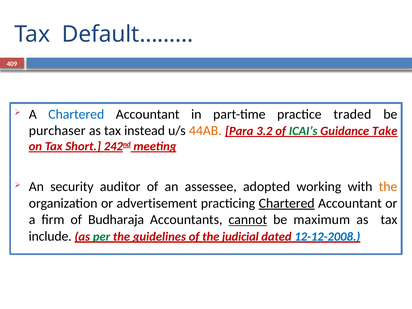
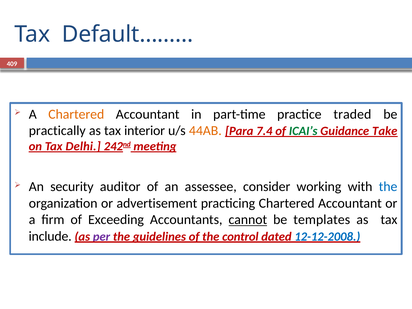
Chartered at (76, 114) colour: blue -> orange
purchaser: purchaser -> practically
instead: instead -> interior
3.2: 3.2 -> 7.4
Short: Short -> Delhi
adopted: adopted -> consider
the at (388, 187) colour: orange -> blue
Chartered at (287, 203) underline: present -> none
Budharaja: Budharaja -> Exceeding
maximum: maximum -> templates
per colour: green -> purple
judicial: judicial -> control
